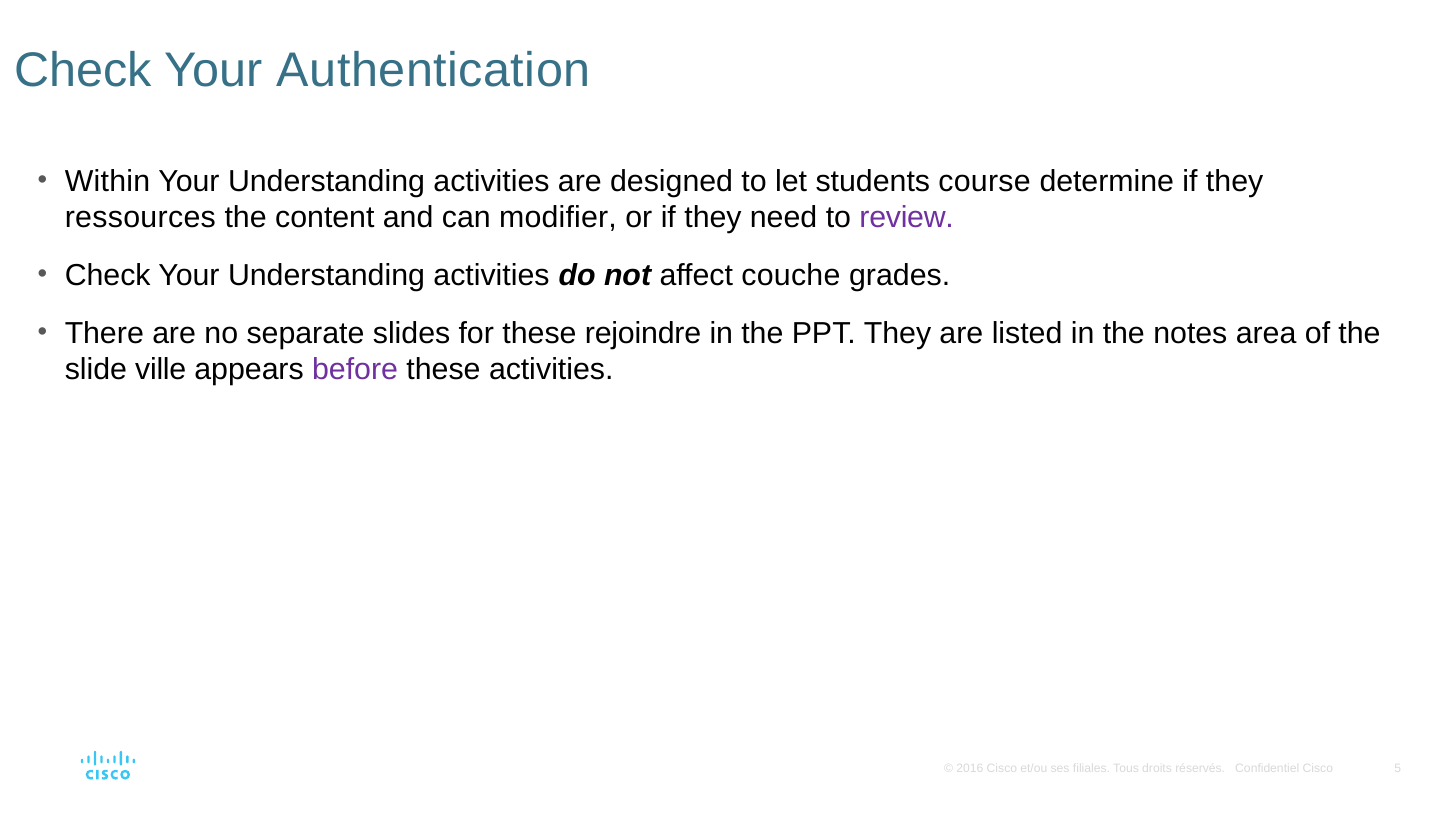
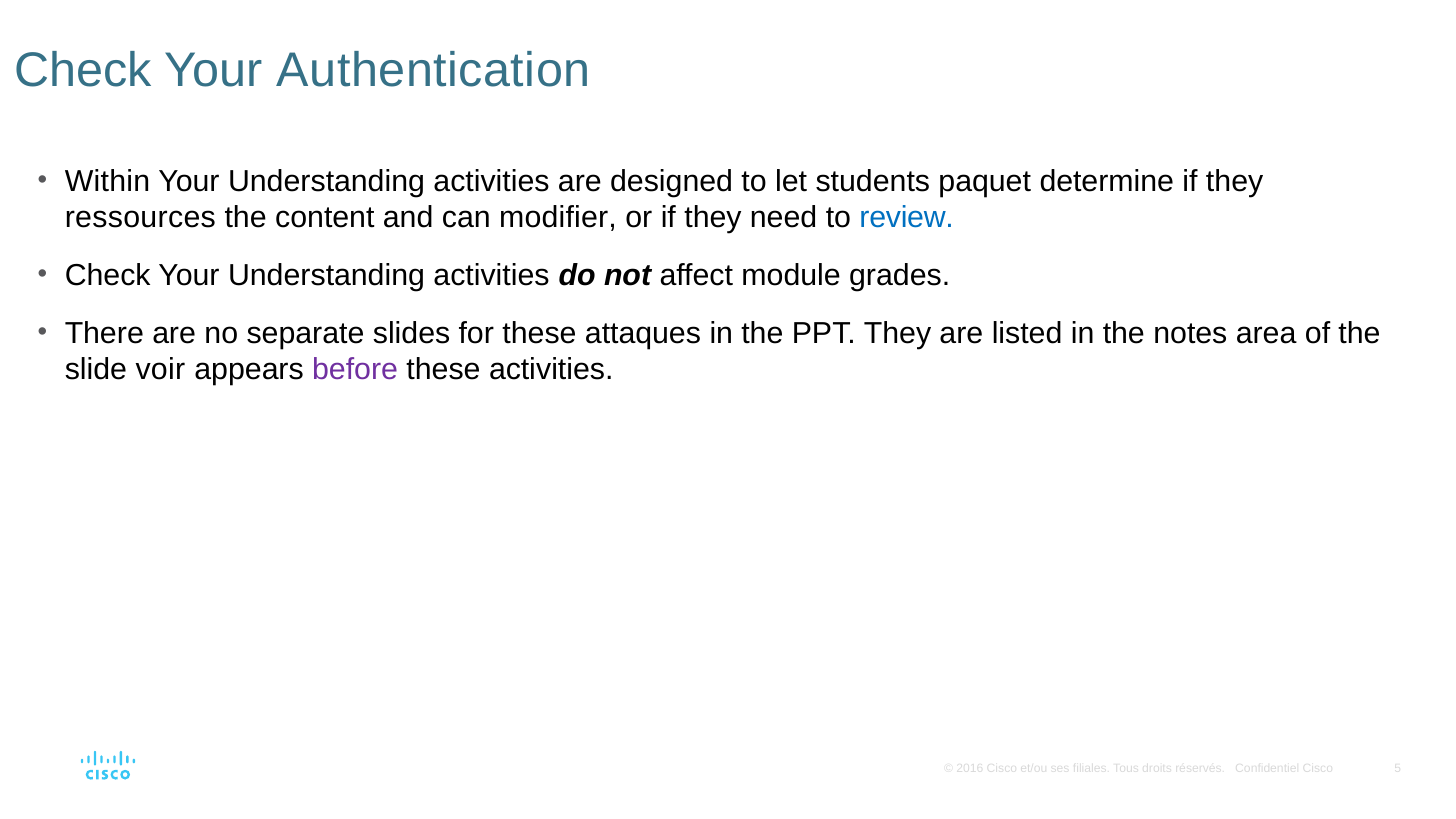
course: course -> paquet
review colour: purple -> blue
couche: couche -> module
rejoindre: rejoindre -> attaques
ville: ville -> voir
